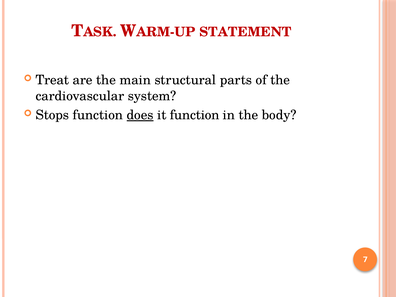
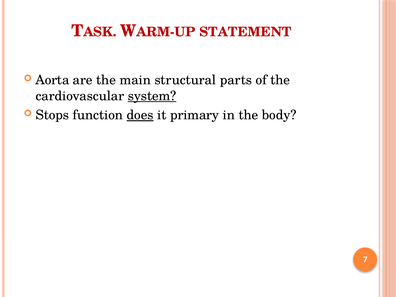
Treat: Treat -> Aorta
system underline: none -> present
it function: function -> primary
